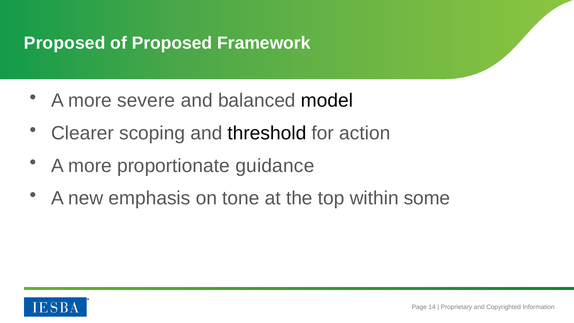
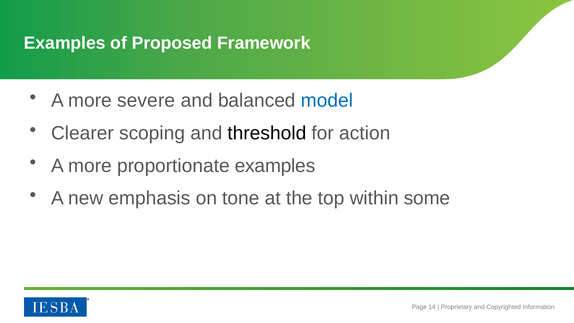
Proposed at (65, 43): Proposed -> Examples
model colour: black -> blue
proportionate guidance: guidance -> examples
